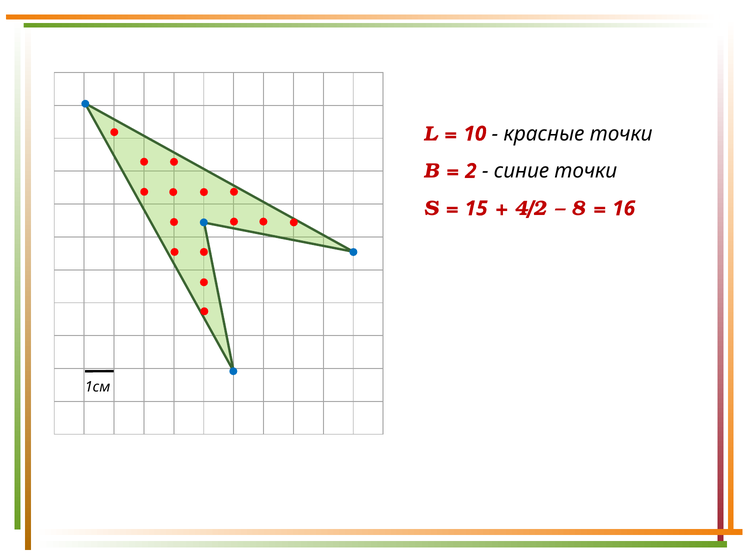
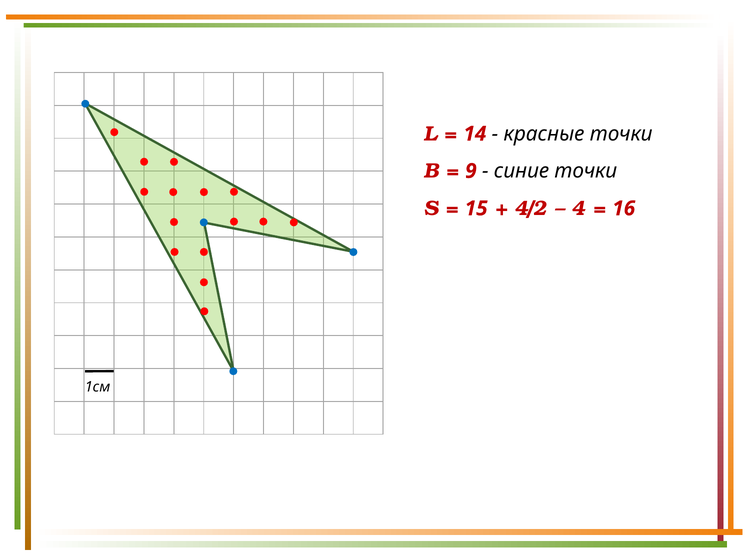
10: 10 -> 14
2: 2 -> 9
8: 8 -> 4
